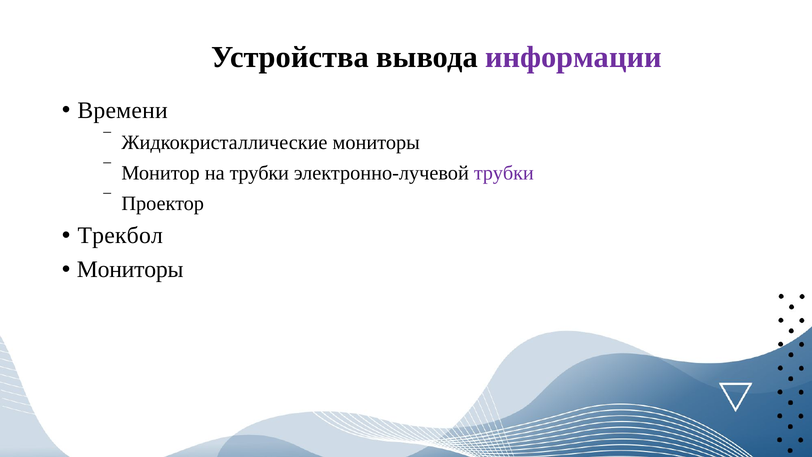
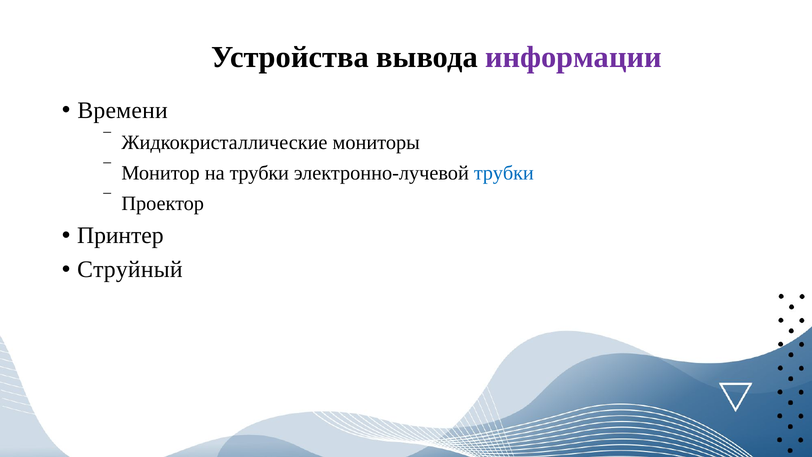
трубки at (504, 173) colour: purple -> blue
Трекбол: Трекбол -> Принтер
Мониторы at (130, 270): Мониторы -> Струйный
